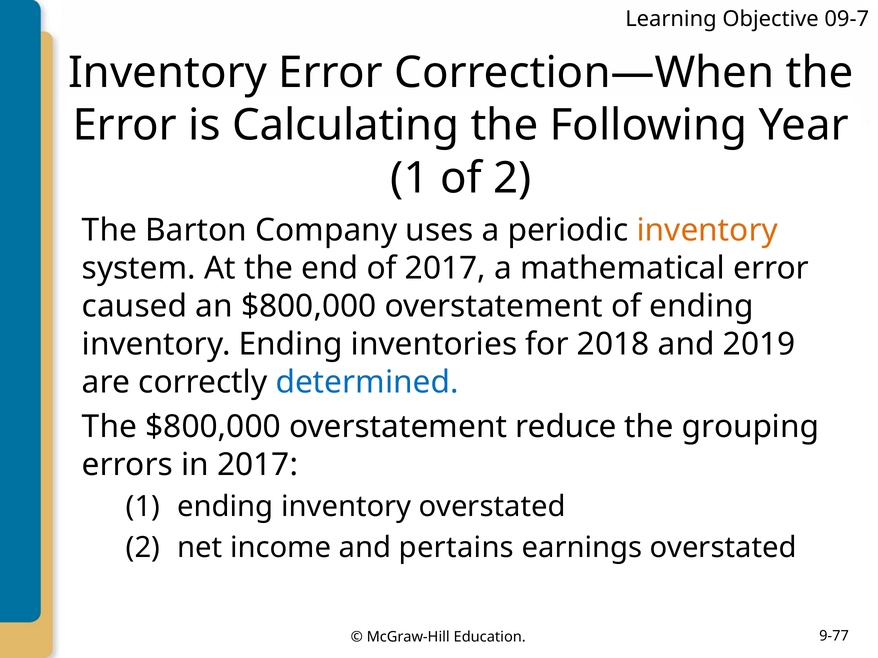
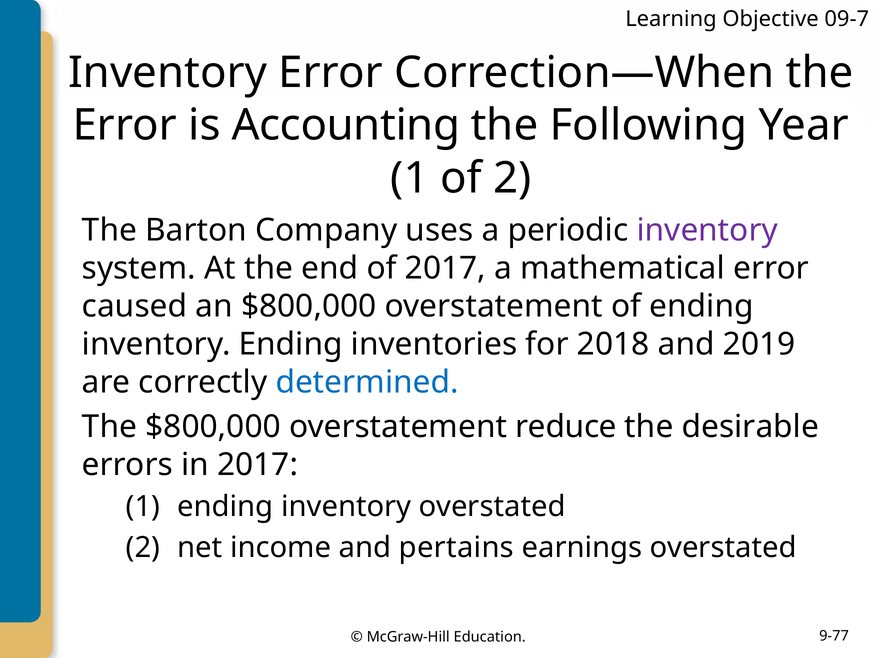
Calculating: Calculating -> Accounting
inventory at (707, 231) colour: orange -> purple
grouping: grouping -> desirable
